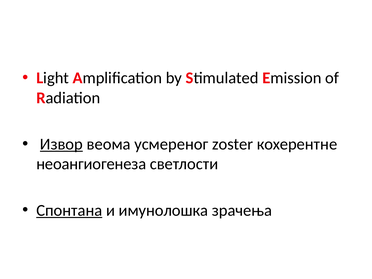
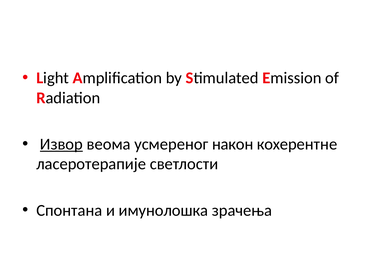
zoster: zoster -> након
неоангиогенеза: неоангиогенеза -> ласеротерапије
Спонтана underline: present -> none
